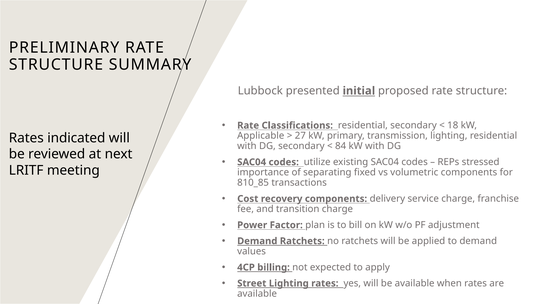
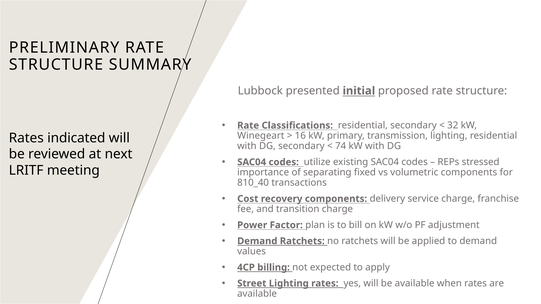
18: 18 -> 32
Applicable: Applicable -> Winegeart
27: 27 -> 16
84: 84 -> 74
810_85: 810_85 -> 810_40
